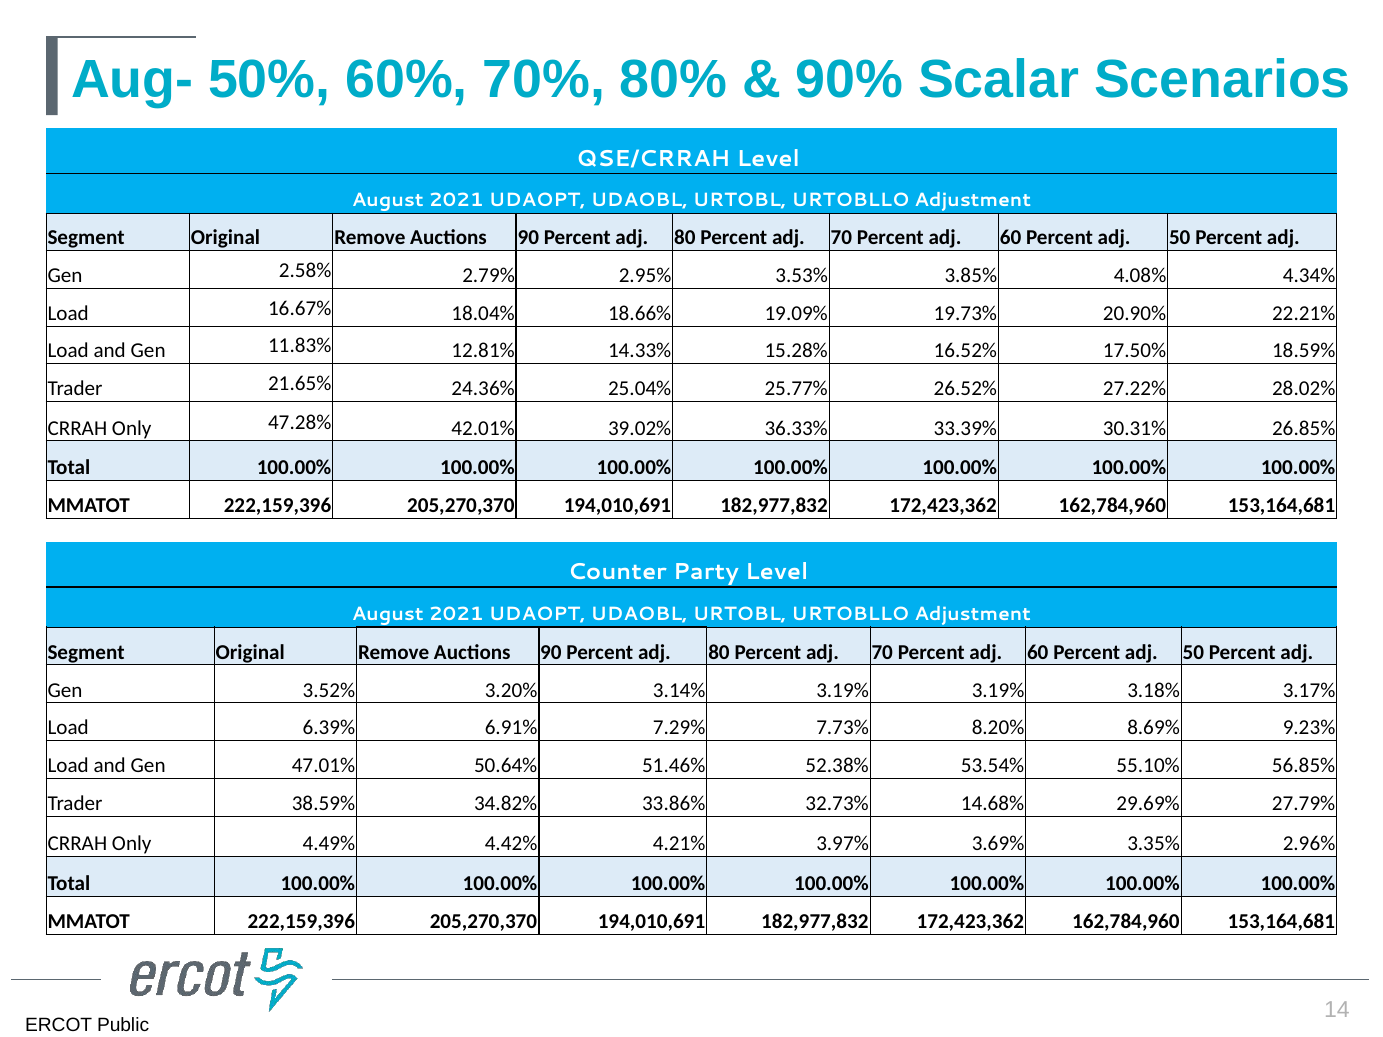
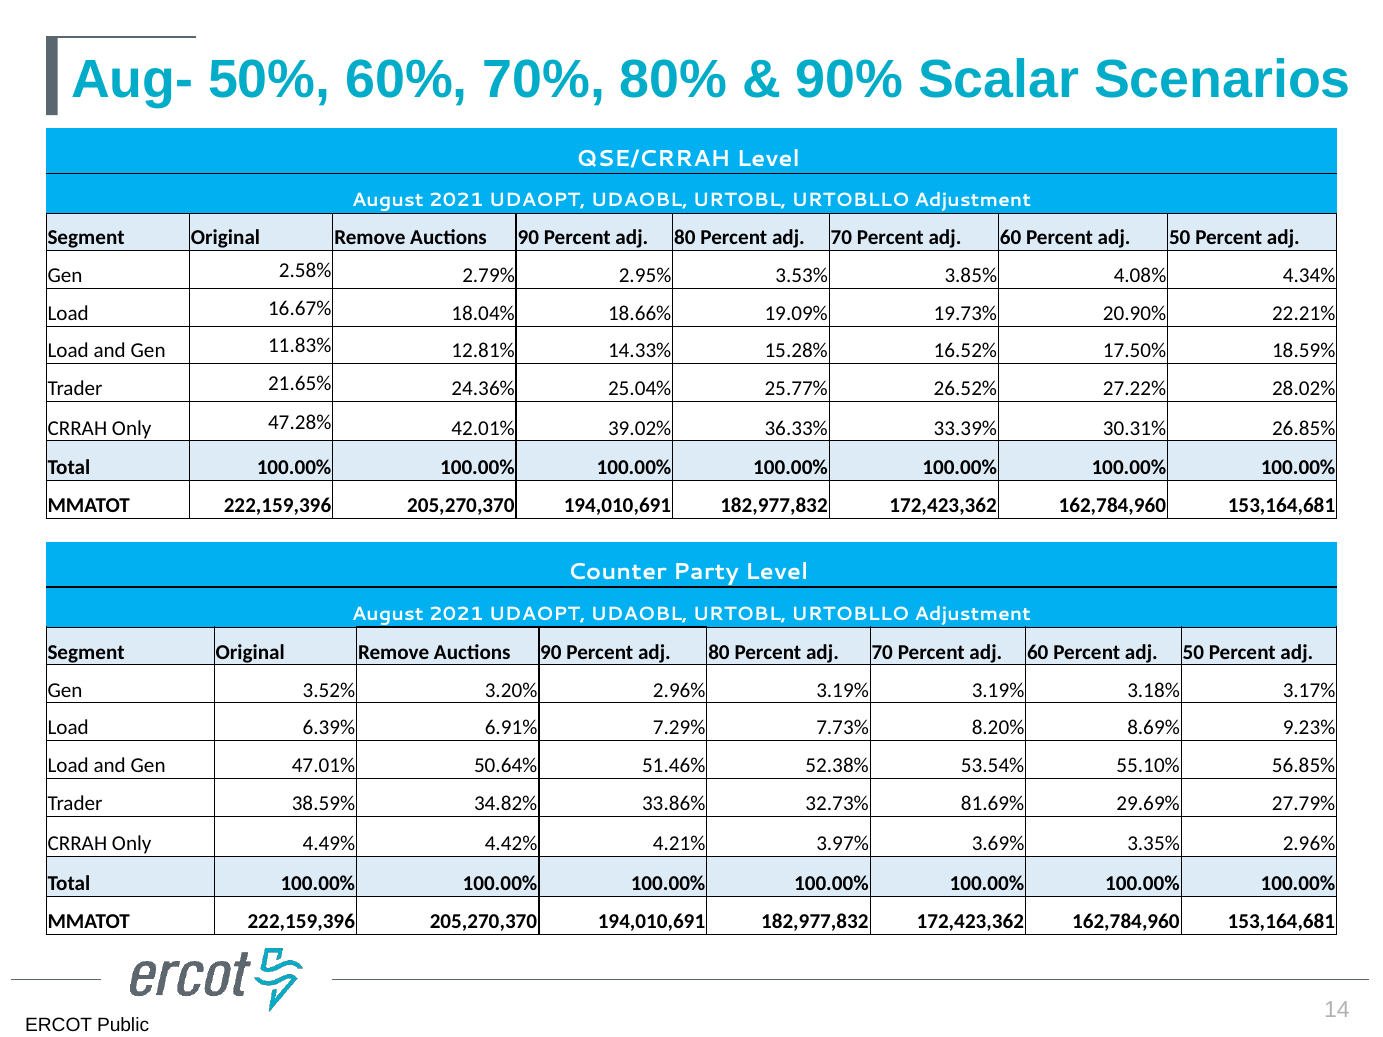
3.20% 3.14%: 3.14% -> 2.96%
14.68%: 14.68% -> 81.69%
